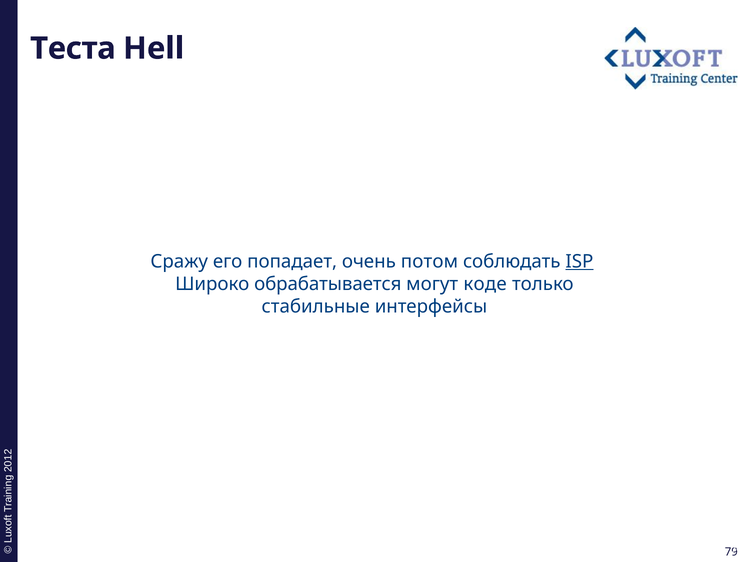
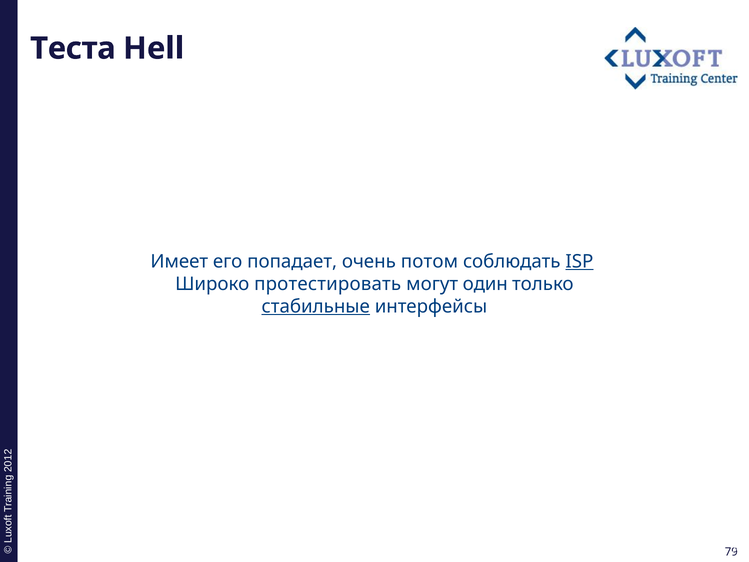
Сражу: Сражу -> Имеет
обрабатывается: обрабатывается -> протестировать
коде: коде -> один
стабильные underline: none -> present
